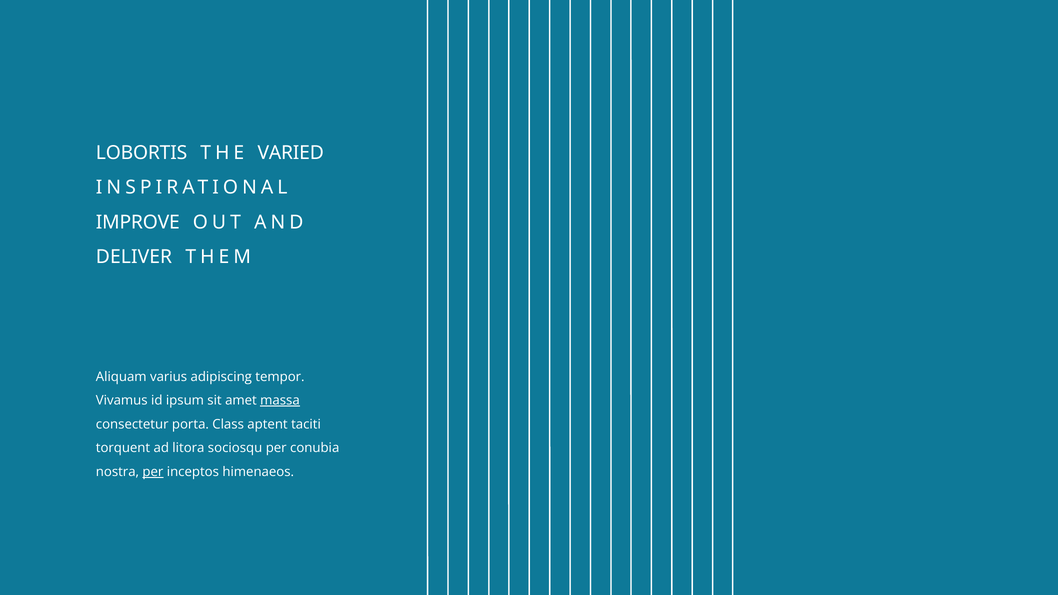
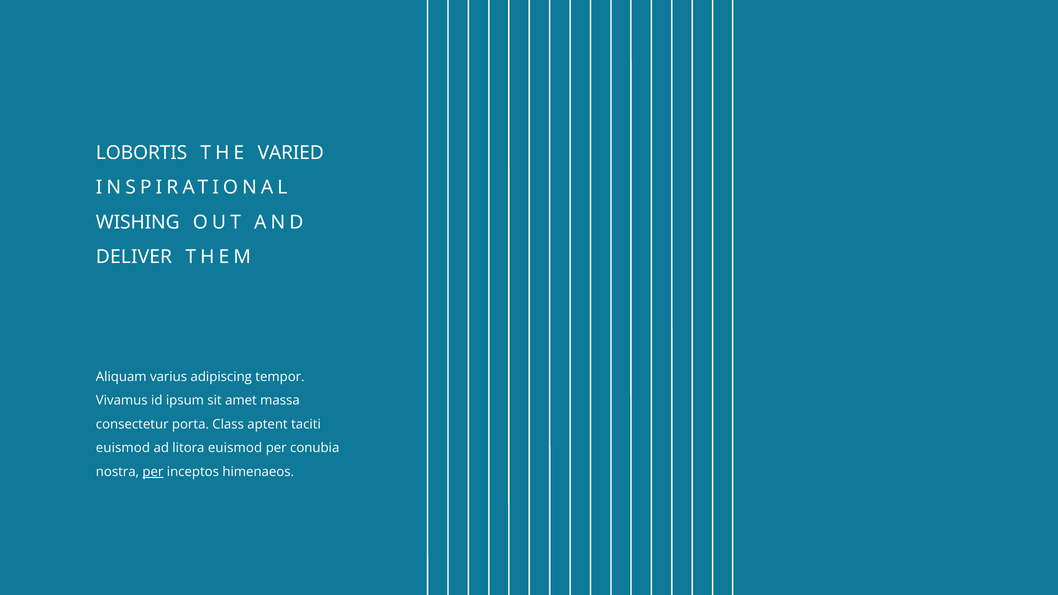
IMPROVE: IMPROVE -> WISHING
massa underline: present -> none
torquent at (123, 448): torquent -> euismod
litora sociosqu: sociosqu -> euismod
